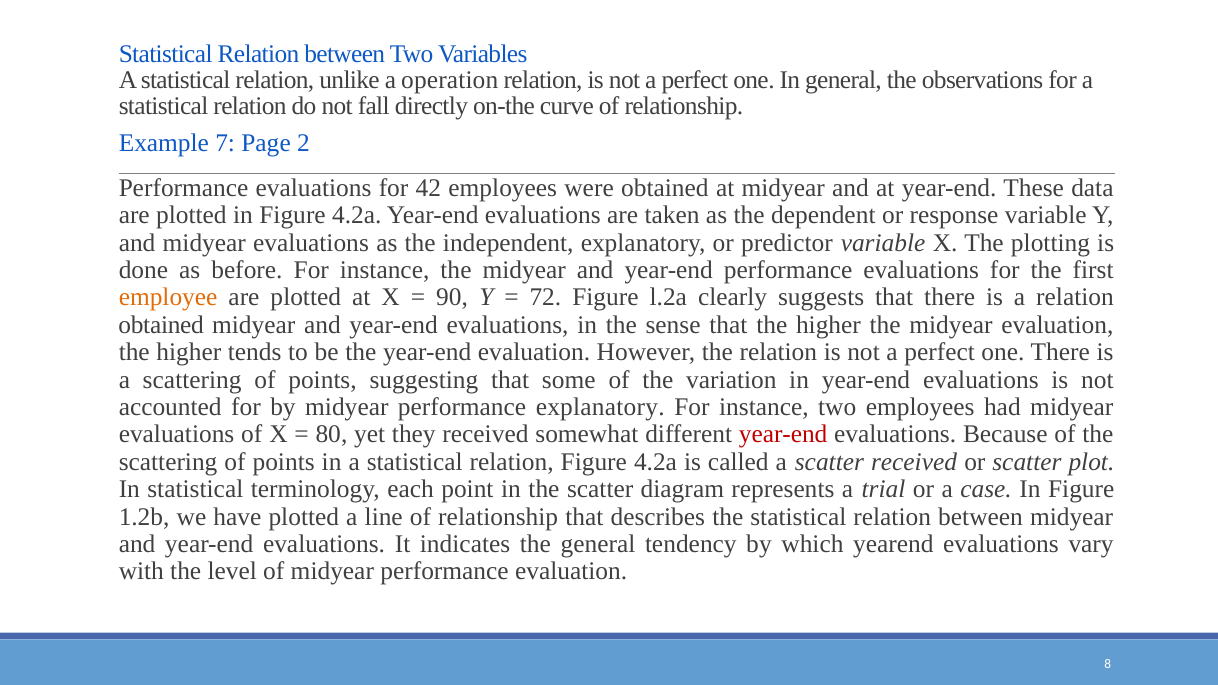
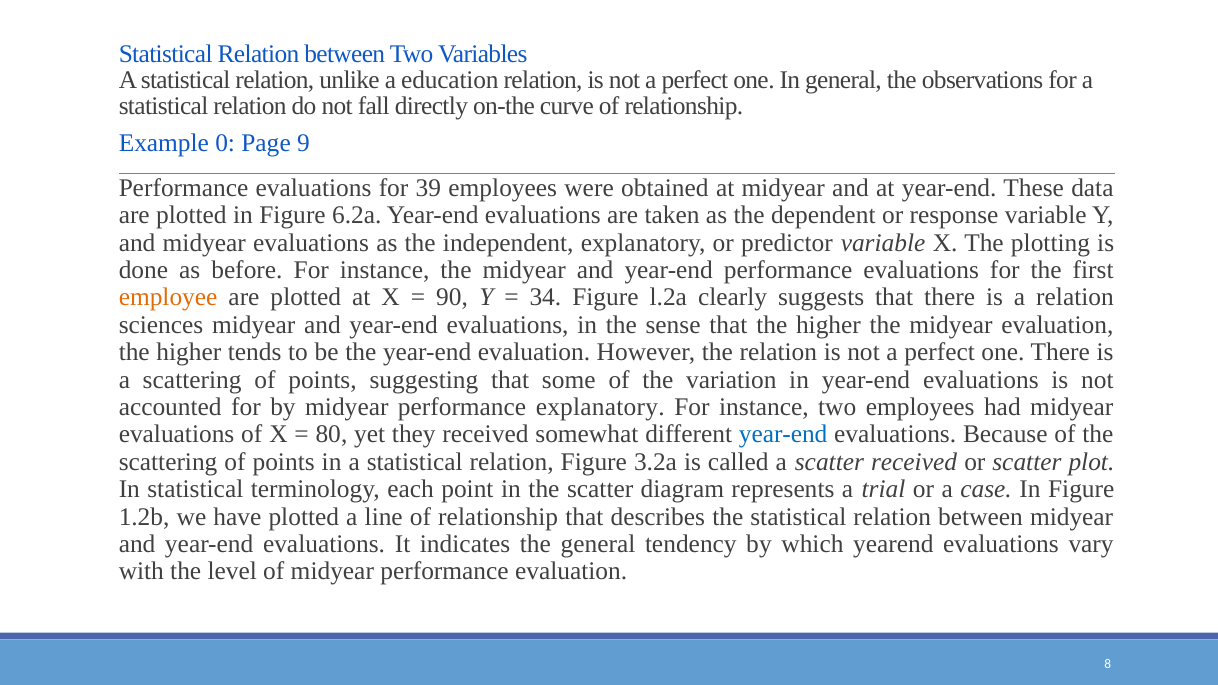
operation: operation -> education
7: 7 -> 0
2: 2 -> 9
42: 42 -> 39
in Figure 4.2a: 4.2a -> 6.2a
72: 72 -> 34
obtained at (161, 325): obtained -> sciences
year-end at (783, 435) colour: red -> blue
relation Figure 4.2a: 4.2a -> 3.2a
